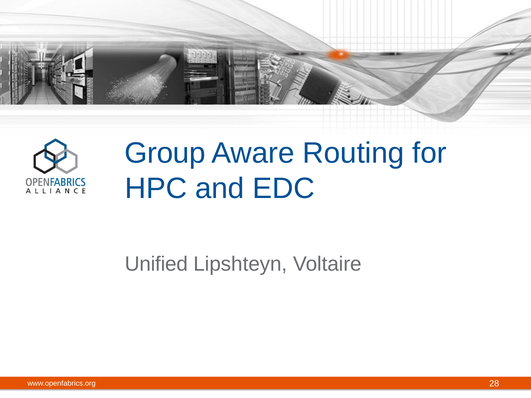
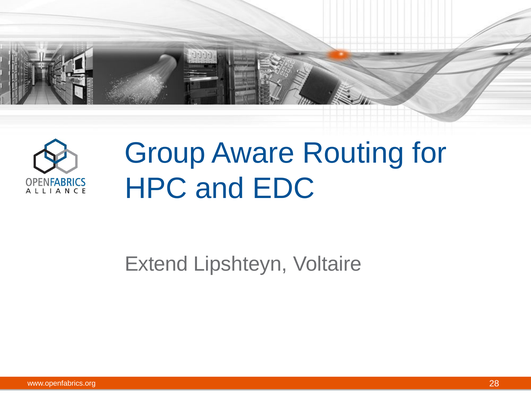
Unified: Unified -> Extend
